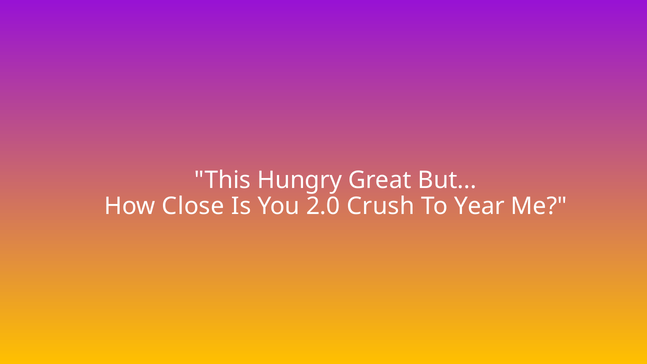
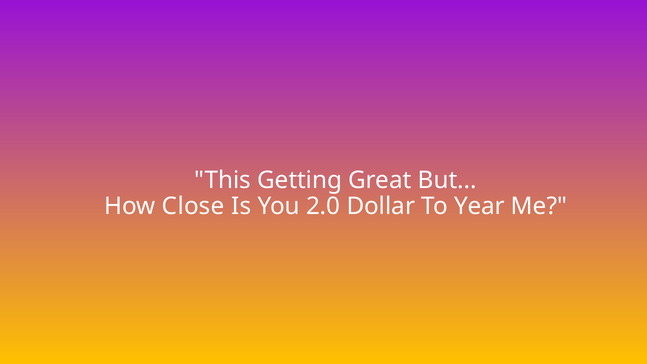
Hungry: Hungry -> Getting
Crush: Crush -> Dollar
